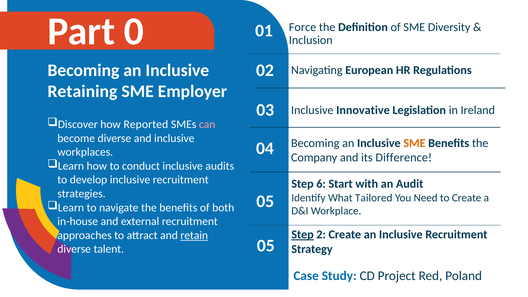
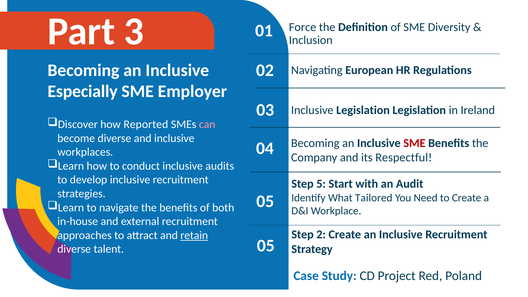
0: 0 -> 3
Retaining: Retaining -> Especially
Inclusive Innovative: Innovative -> Legislation
SME at (414, 143) colour: orange -> red
Difference: Difference -> Respectful
6: 6 -> 5
Step at (303, 235) underline: present -> none
